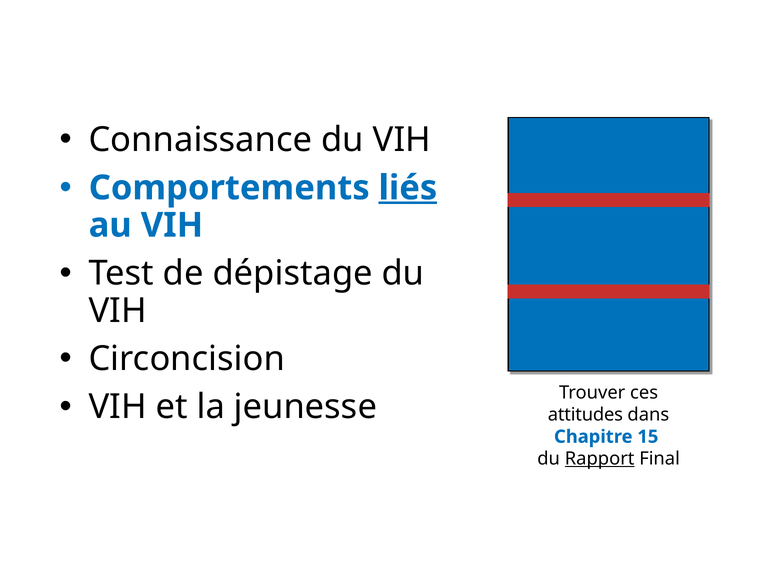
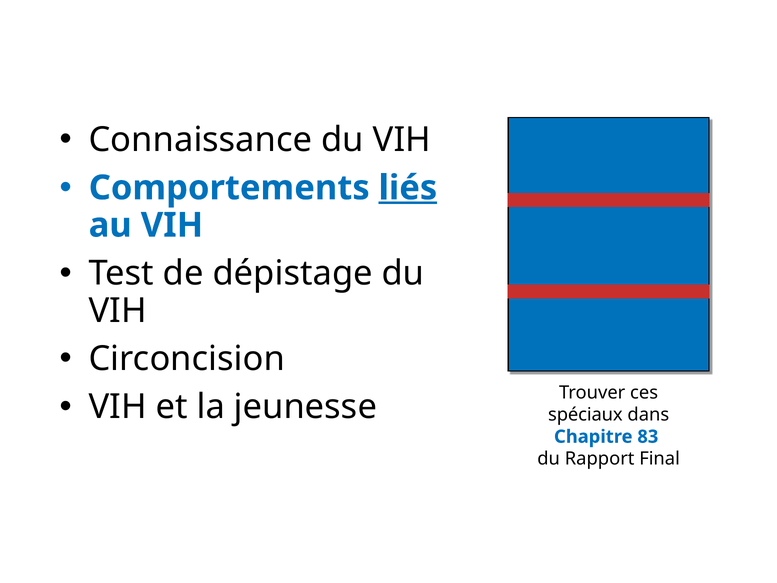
attitudes: attitudes -> spéciaux
15: 15 -> 83
Rapport underline: present -> none
